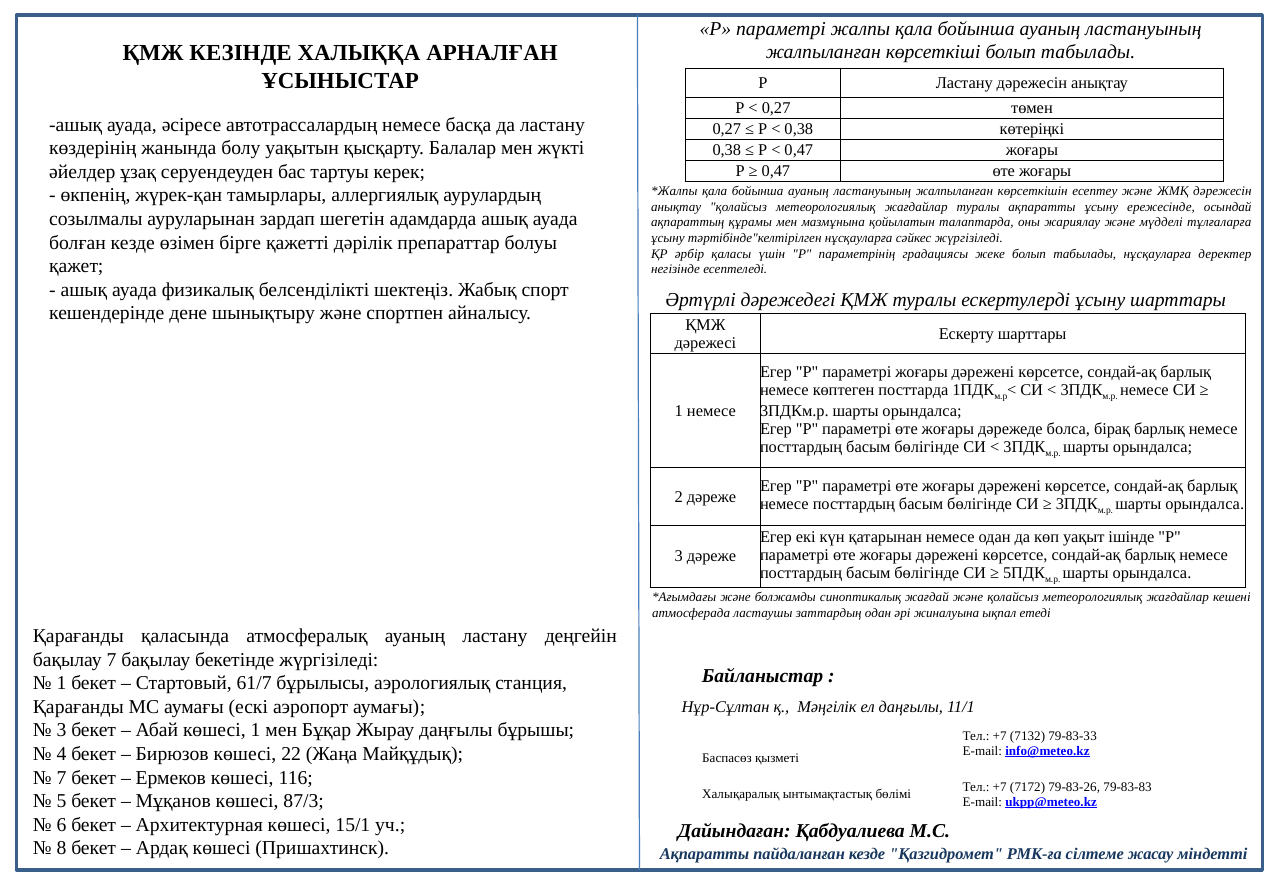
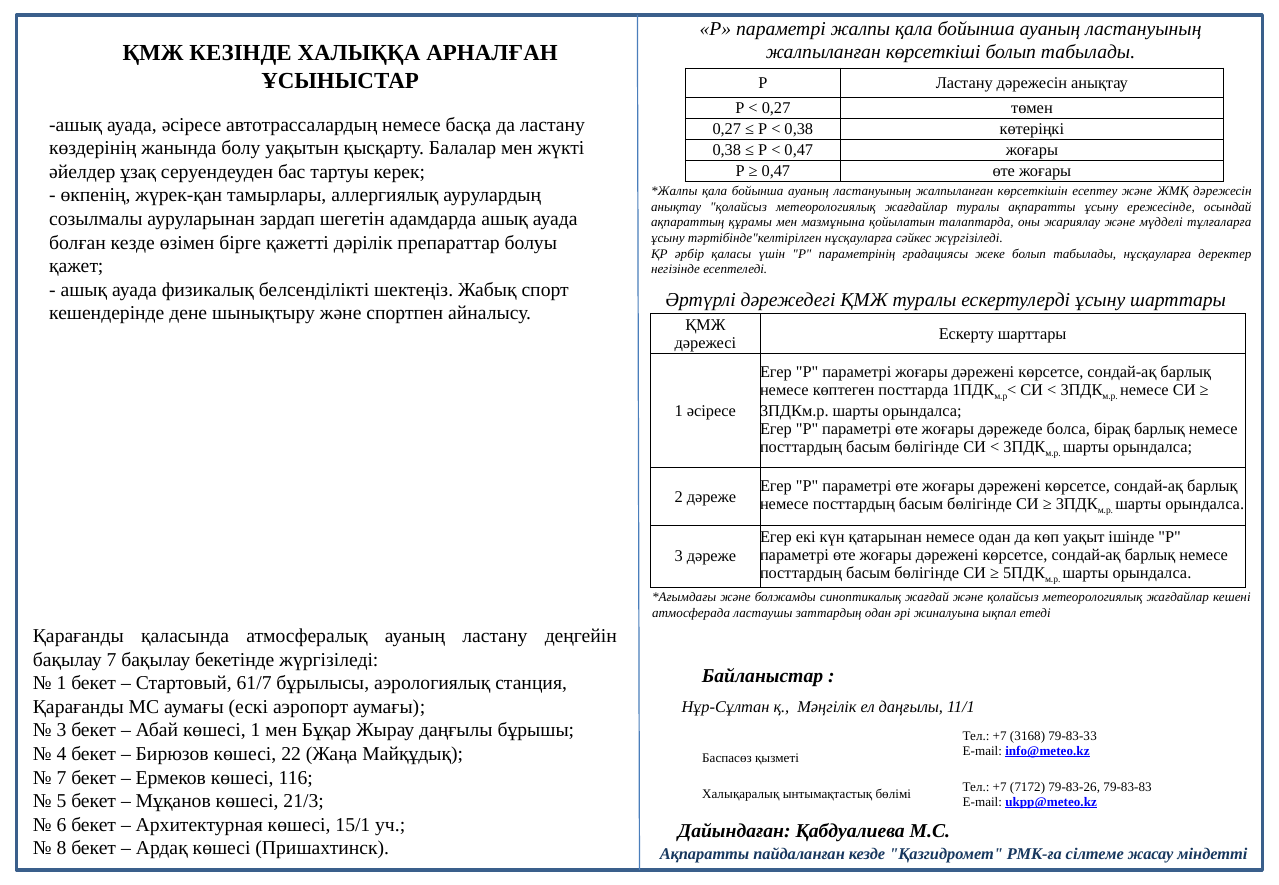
1 немесе: немесе -> әсіресе
7132: 7132 -> 3168
87/3: 87/3 -> 21/3
